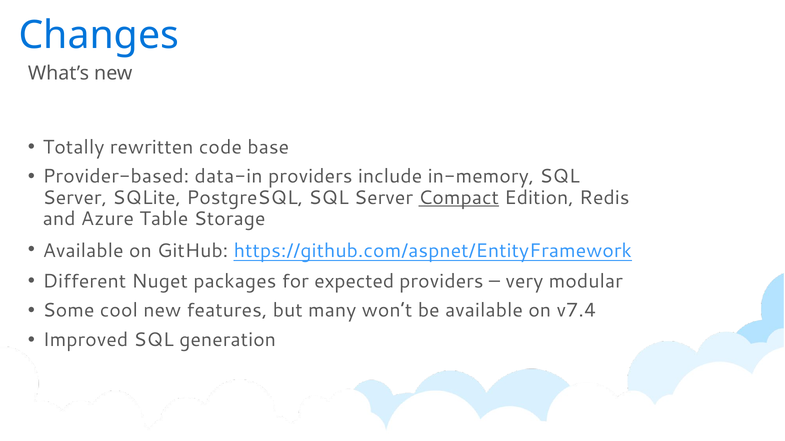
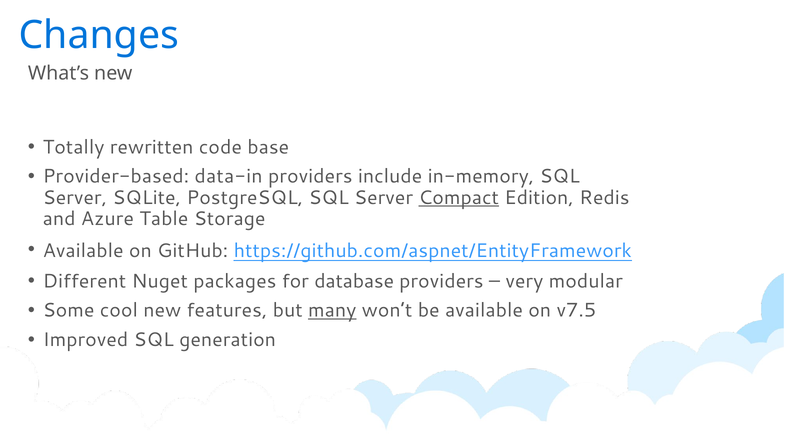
expected: expected -> database
many underline: none -> present
v7.4: v7.4 -> v7.5
